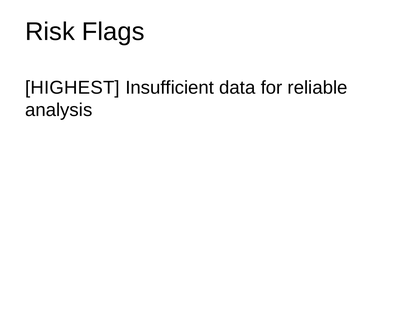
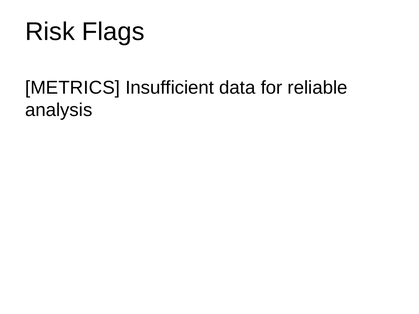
HIGHEST: HIGHEST -> METRICS
